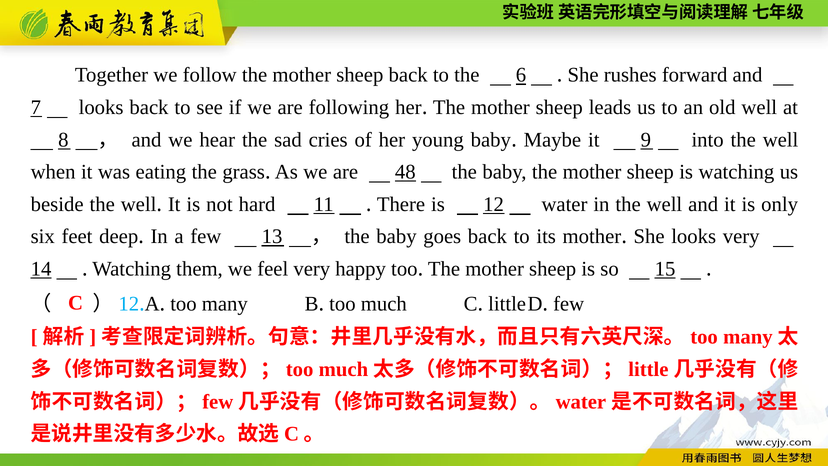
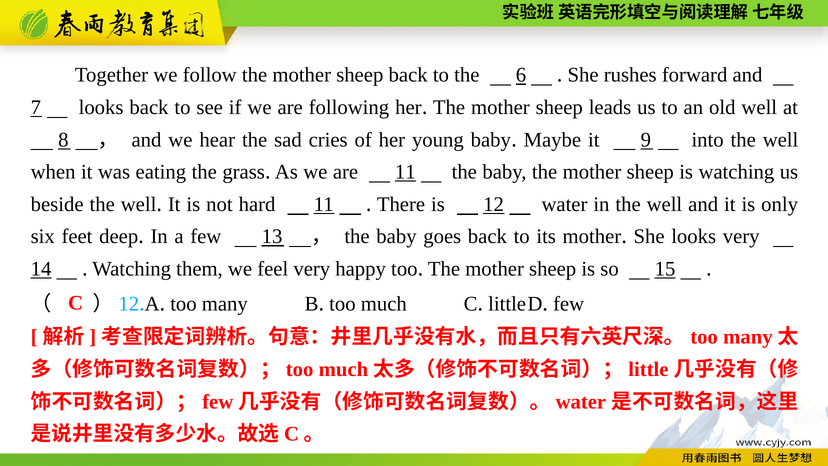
are 48: 48 -> 11
